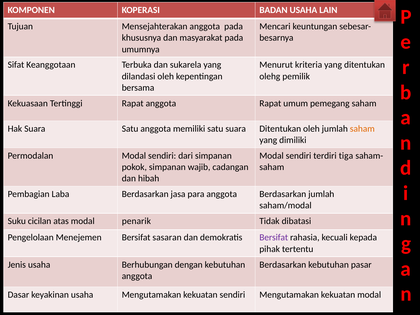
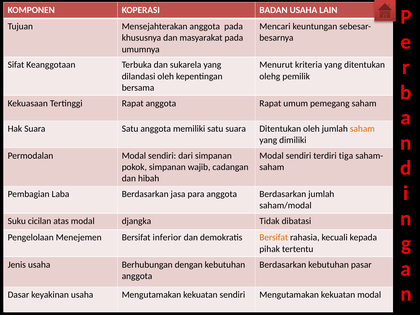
penarik: penarik -> djangka
sasaran: sasaran -> inferior
Bersifat at (274, 238) colour: purple -> orange
